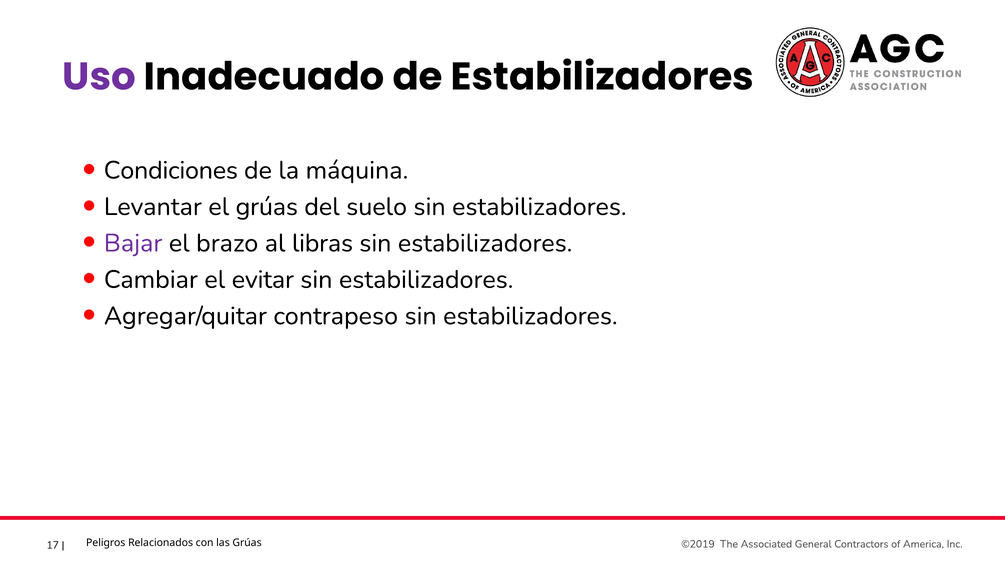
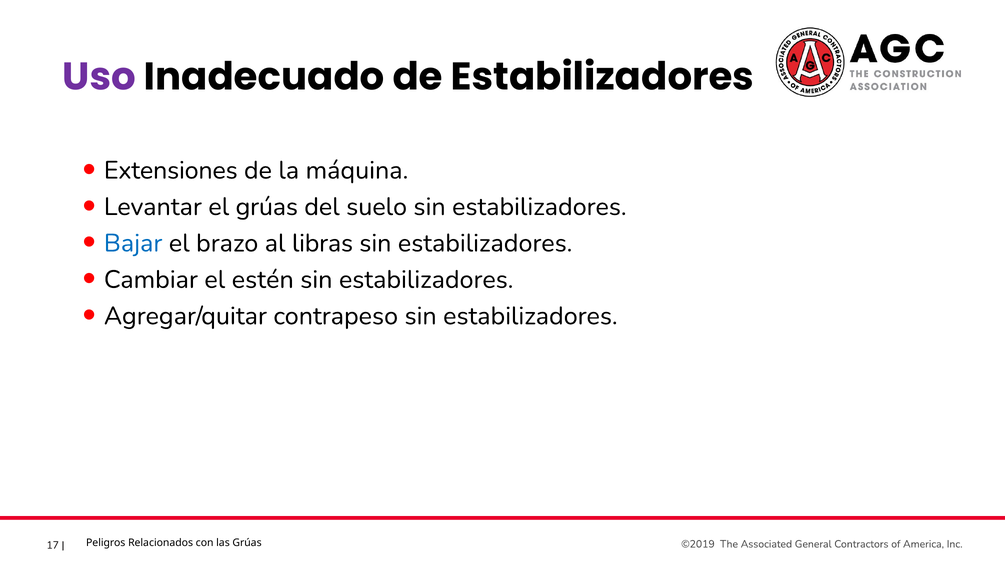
Condiciones: Condiciones -> Extensiones
Bajar colour: purple -> blue
evitar: evitar -> estén
